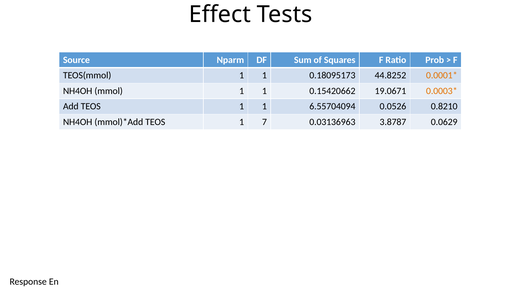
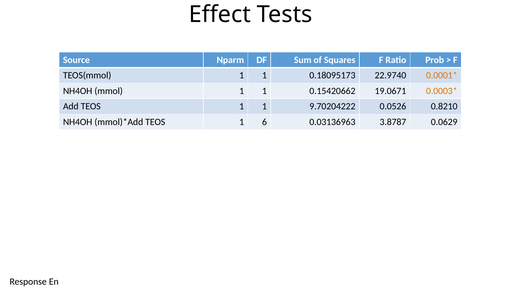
44.8252: 44.8252 -> 22.9740
6.55704094: 6.55704094 -> 9.70204222
7: 7 -> 6
